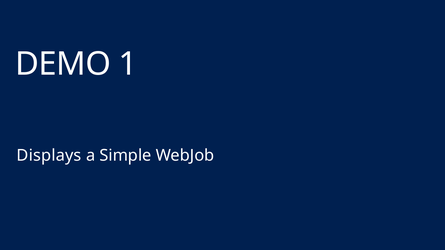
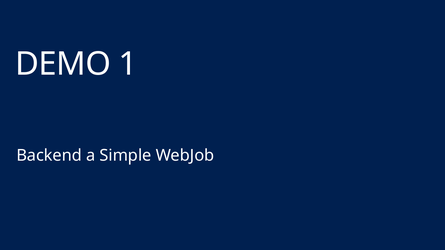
Displays: Displays -> Backend
